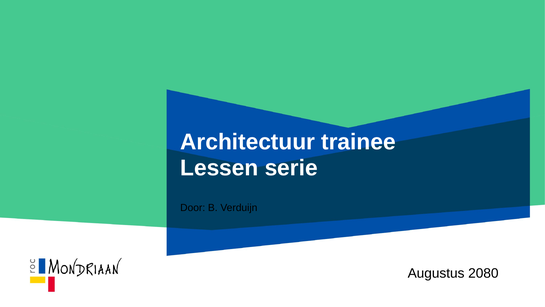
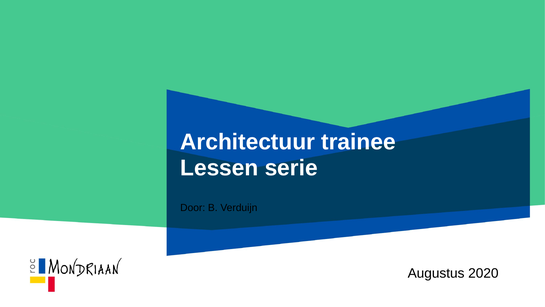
2080: 2080 -> 2020
